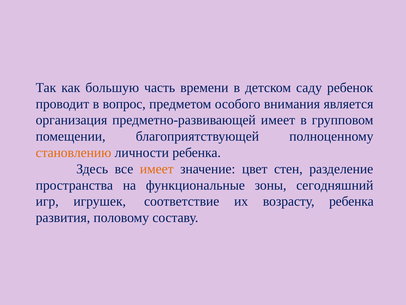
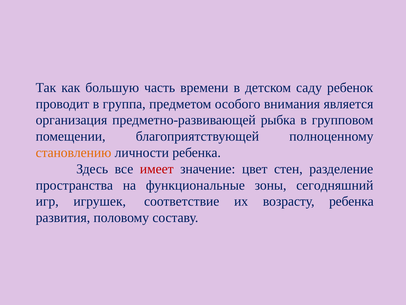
вопрос: вопрос -> группа
предметно-развивающей имеет: имеет -> рыбка
имеет at (157, 169) colour: orange -> red
